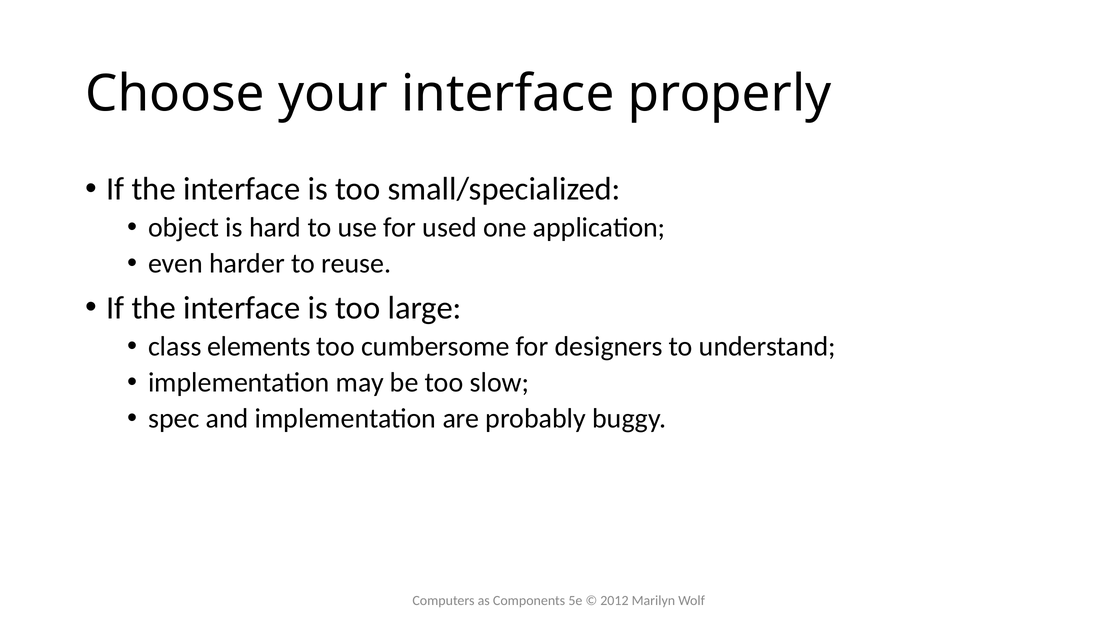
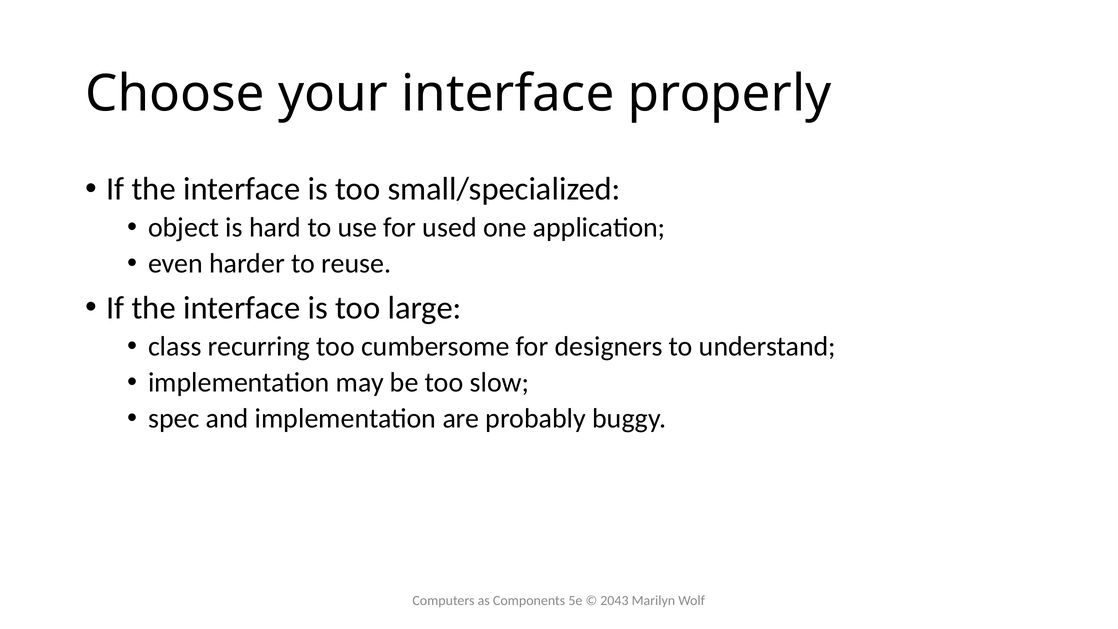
elements: elements -> recurring
2012: 2012 -> 2043
